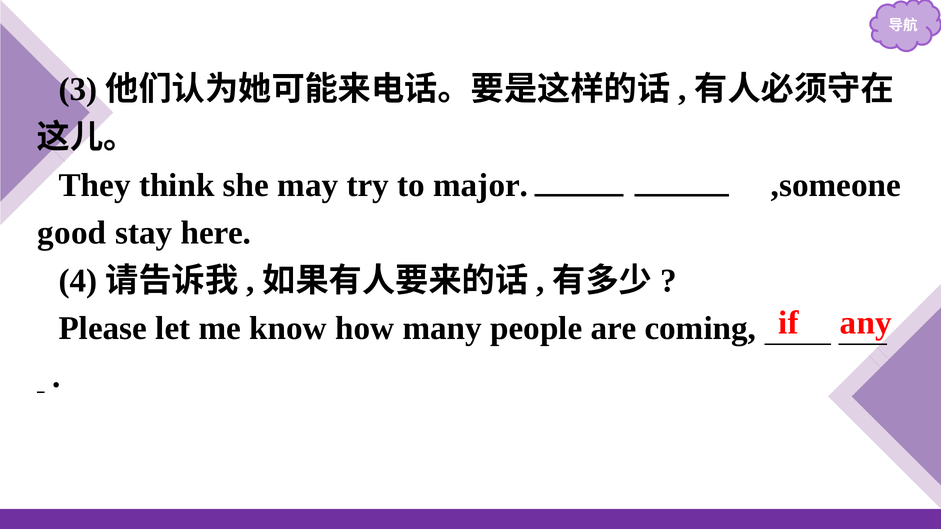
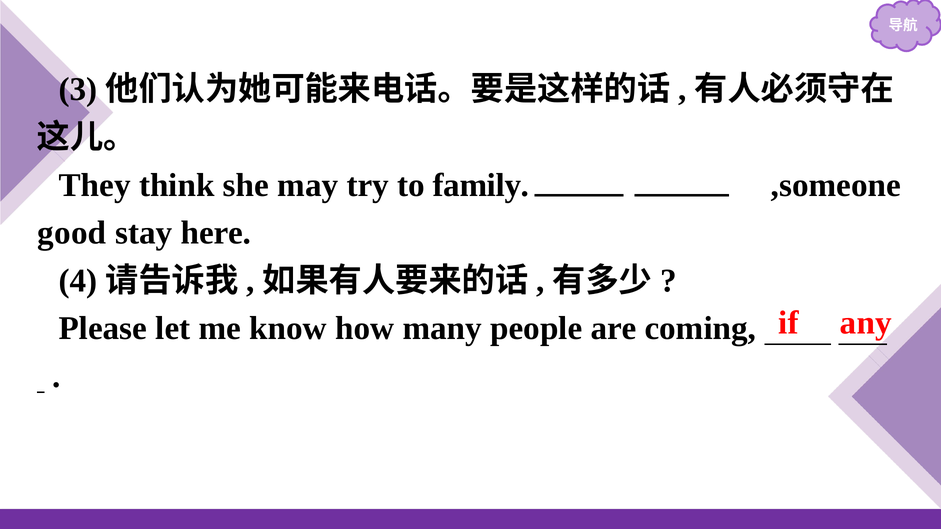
major: major -> family
